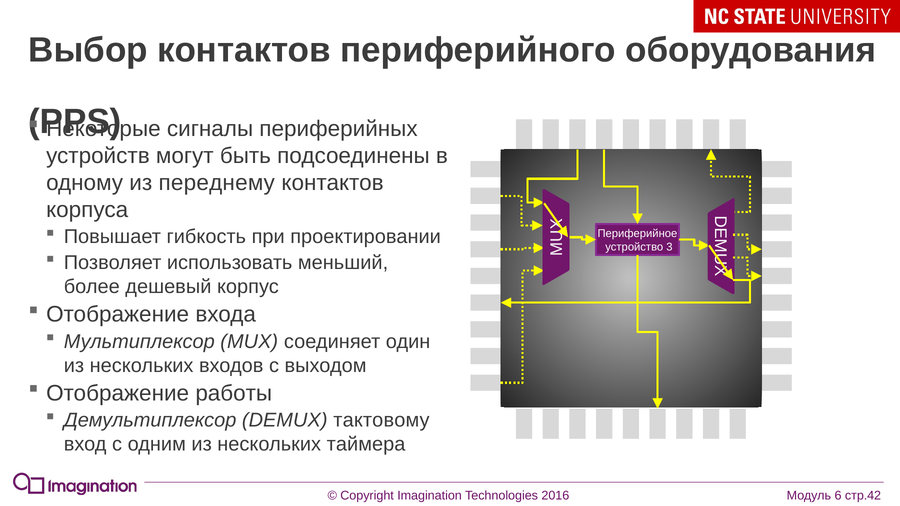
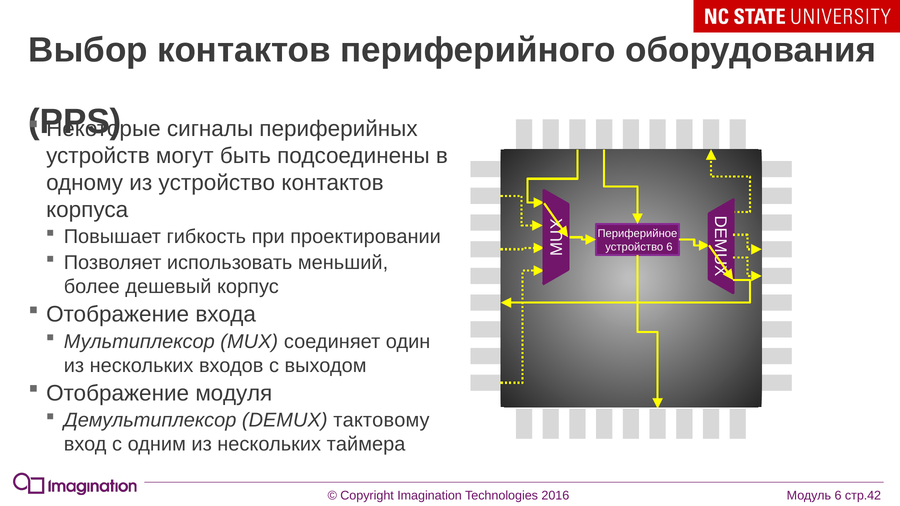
из переднему: переднему -> устройство
устройство 3: 3 -> 6
работы: работы -> модуля
